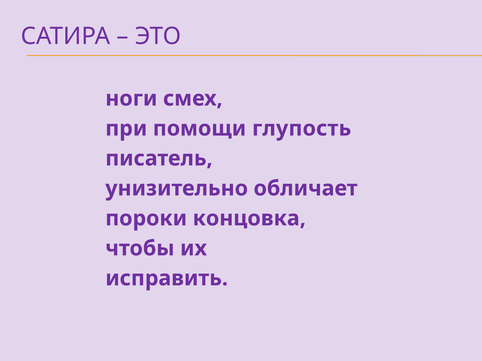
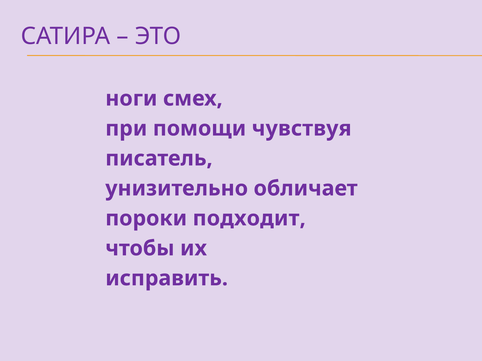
глупость: глупость -> чувствуя
концовка: концовка -> подходит
